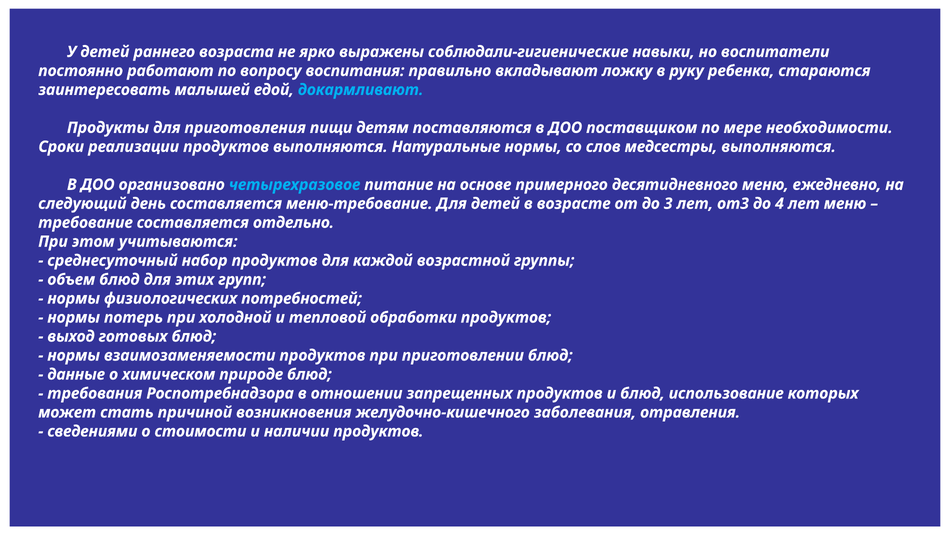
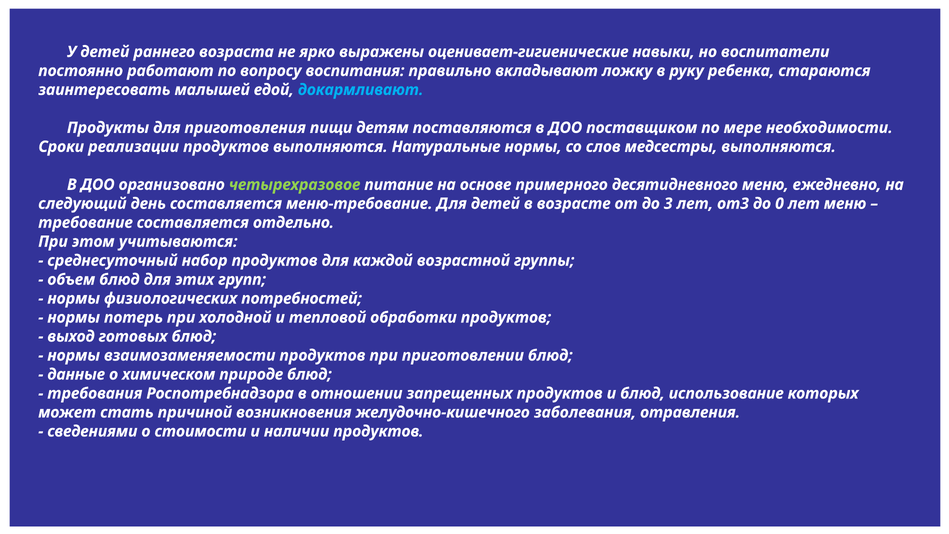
соблюдали-гигиенические: соблюдали-гигиенические -> оценивает-гигиенические
четырехразовое colour: light blue -> light green
4: 4 -> 0
